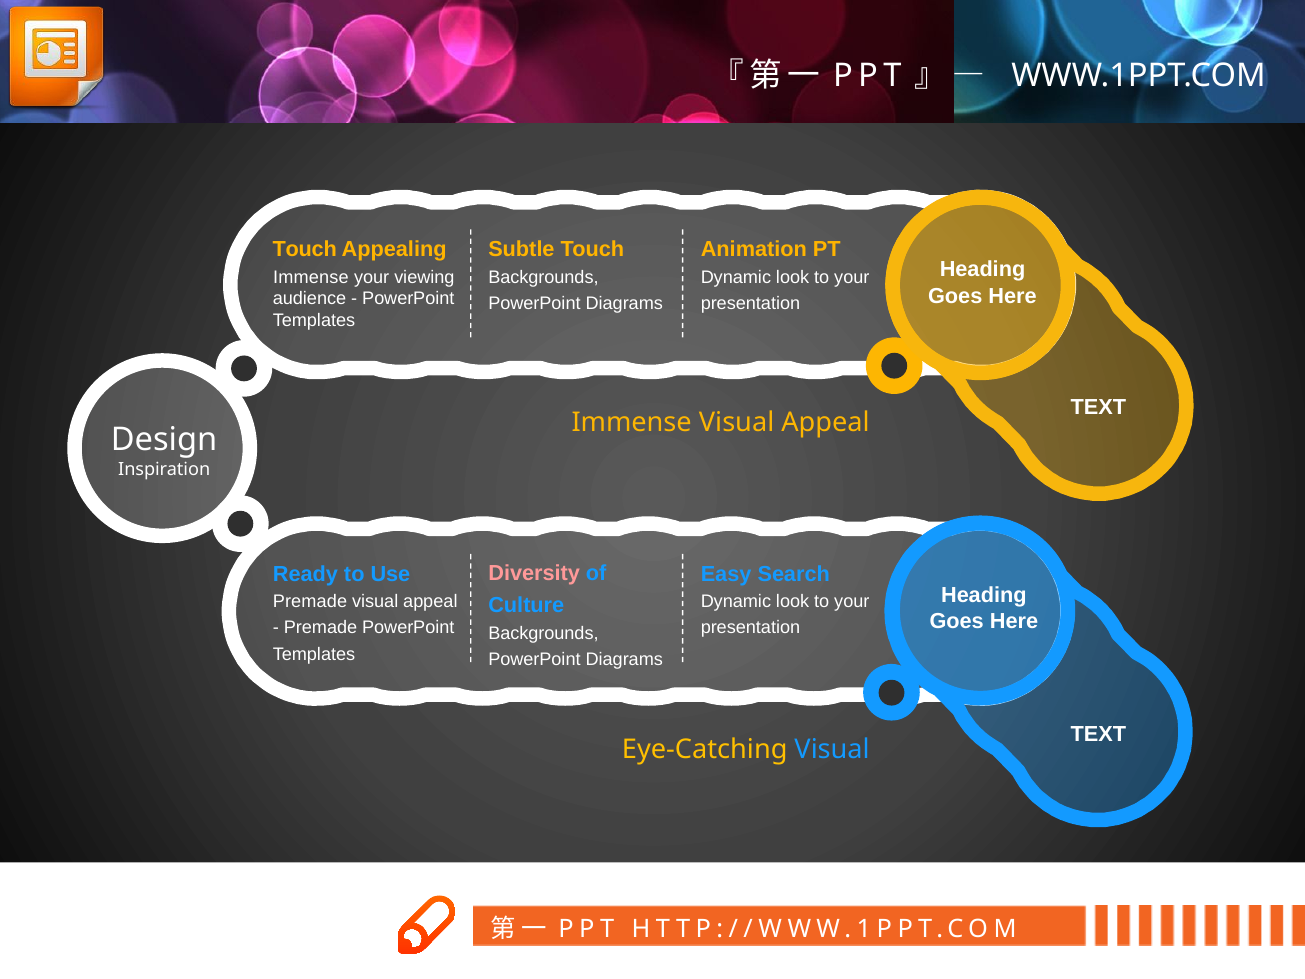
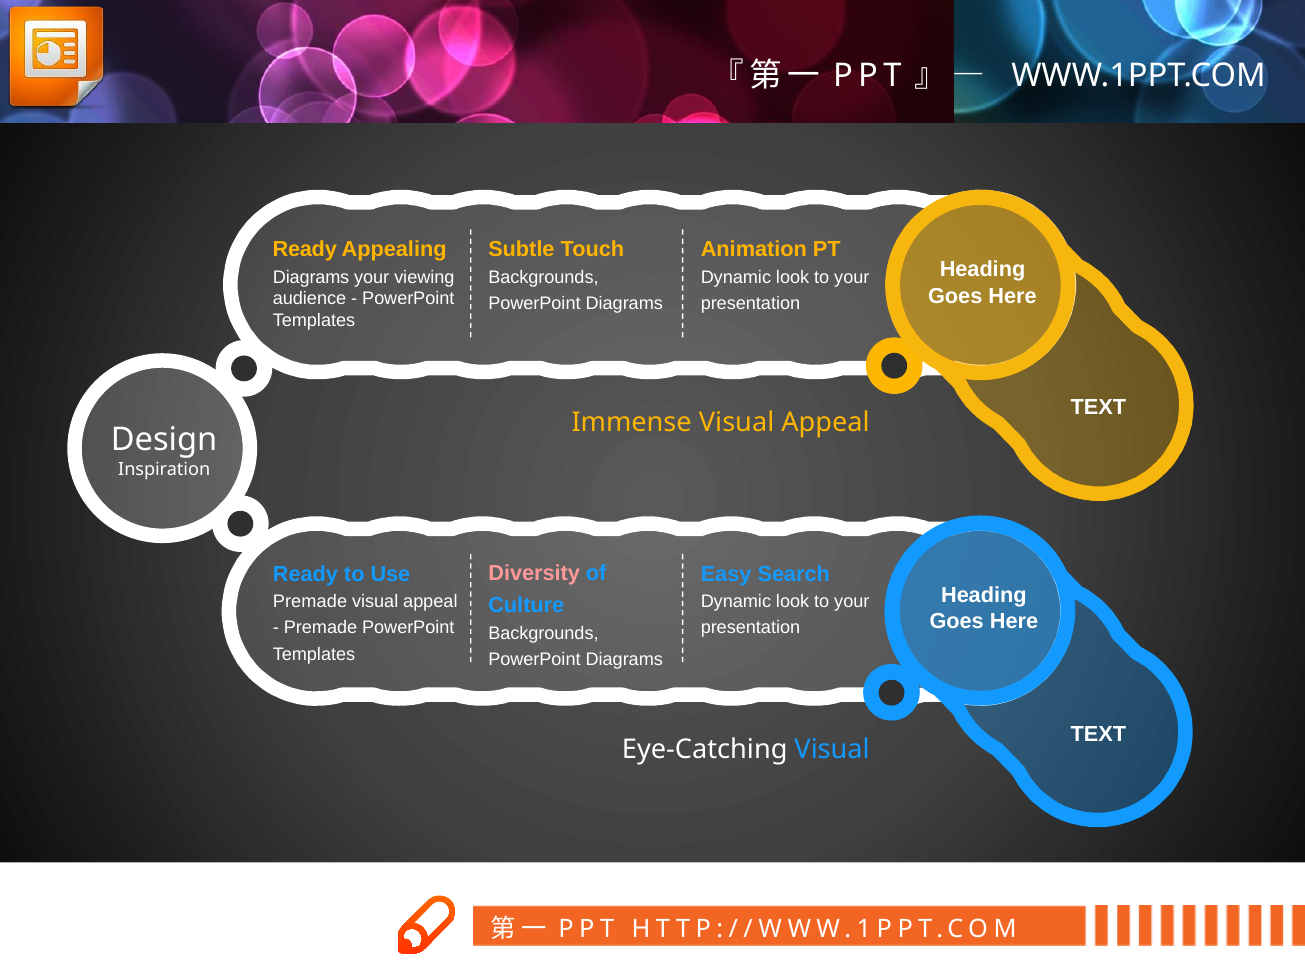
Touch at (305, 249): Touch -> Ready
Immense at (311, 277): Immense -> Diagrams
Eye-Catching colour: yellow -> white
